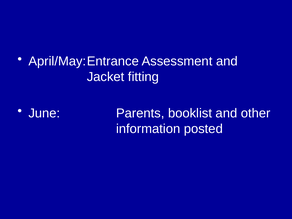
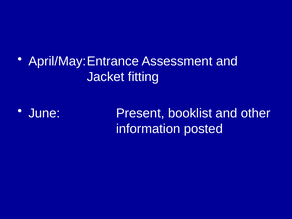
Parents: Parents -> Present
